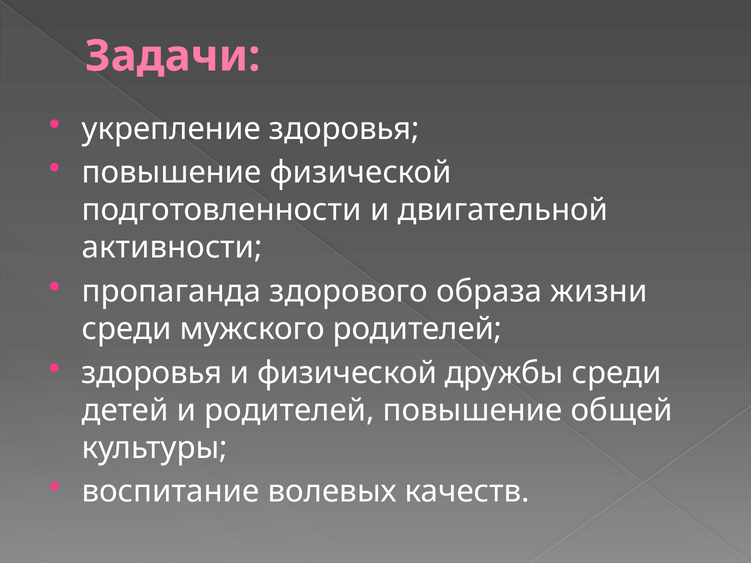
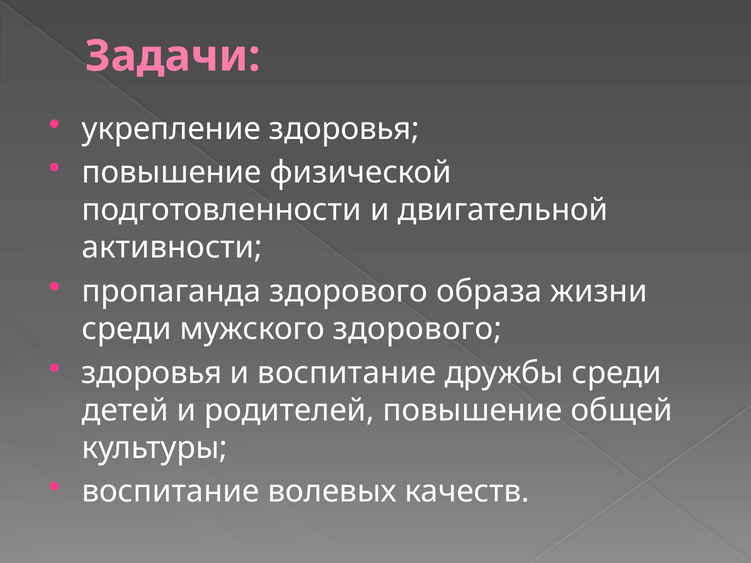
мужского родителей: родителей -> здорового
и физической: физической -> воспитание
